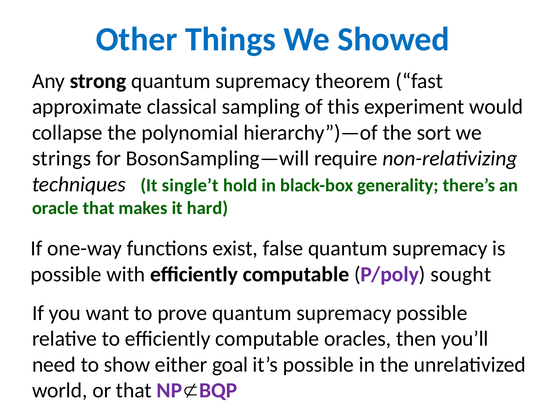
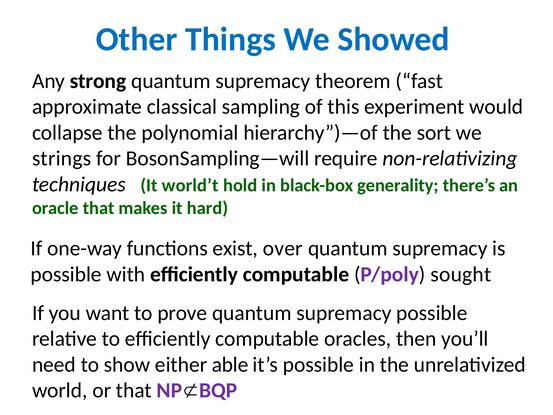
single’t: single’t -> world’t
false: false -> over
goal: goal -> able
